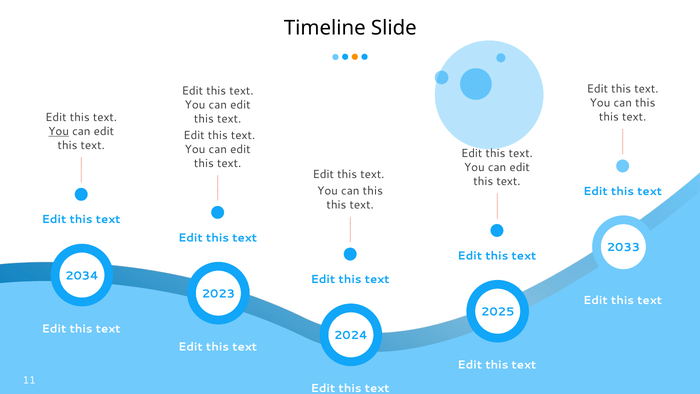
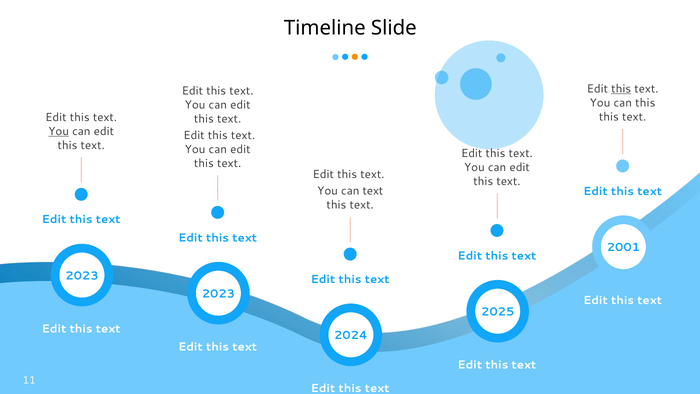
this at (621, 89) underline: none -> present
this at (373, 191): this -> text
2033: 2033 -> 2001
2034 at (82, 276): 2034 -> 2023
